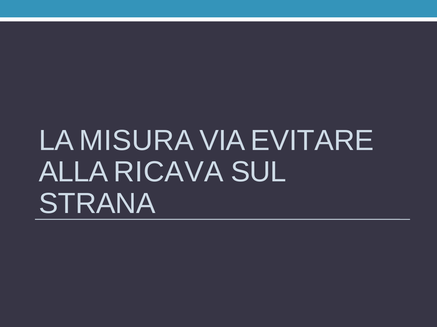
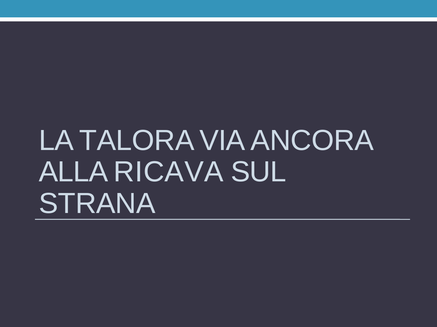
MISURA: MISURA -> TALORA
EVITARE: EVITARE -> ANCORA
